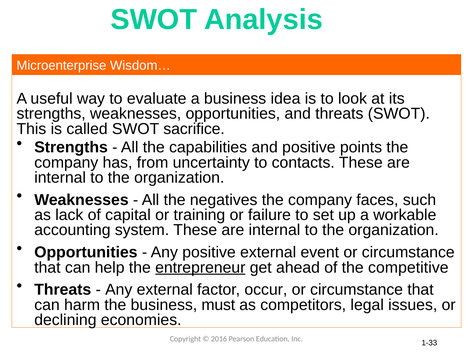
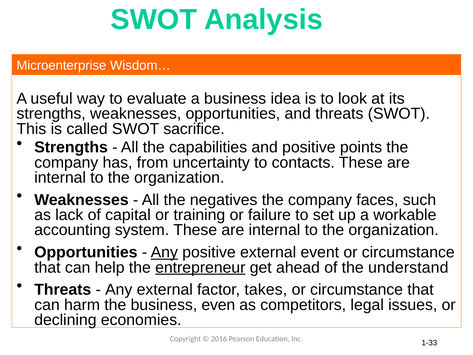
Any at (164, 252) underline: none -> present
competitive: competitive -> understand
occur: occur -> takes
must: must -> even
